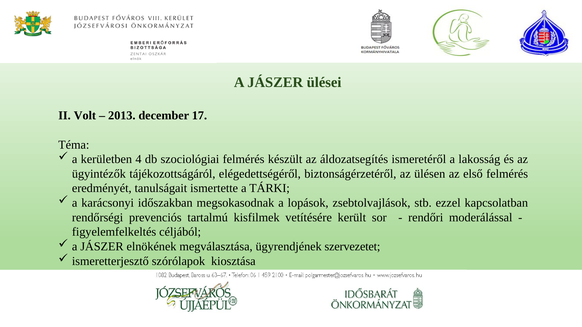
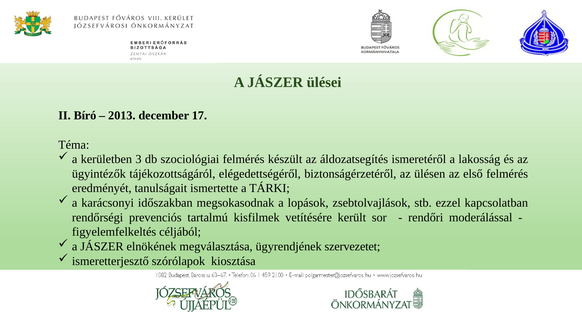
Volt: Volt -> Bíró
4: 4 -> 3
